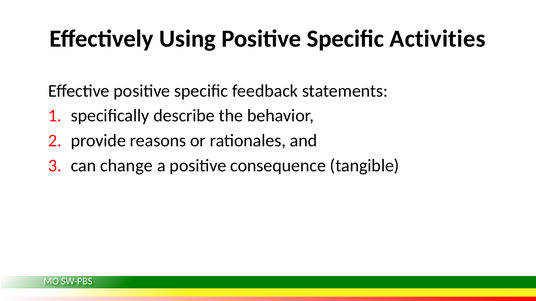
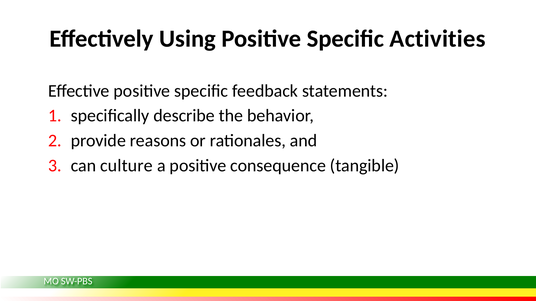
change: change -> culture
